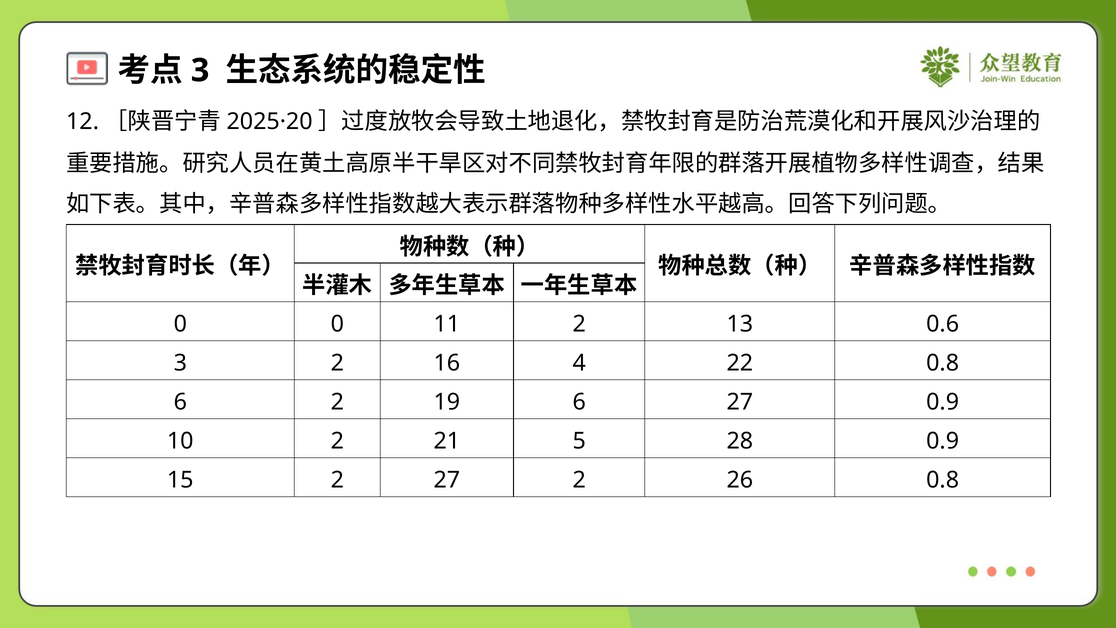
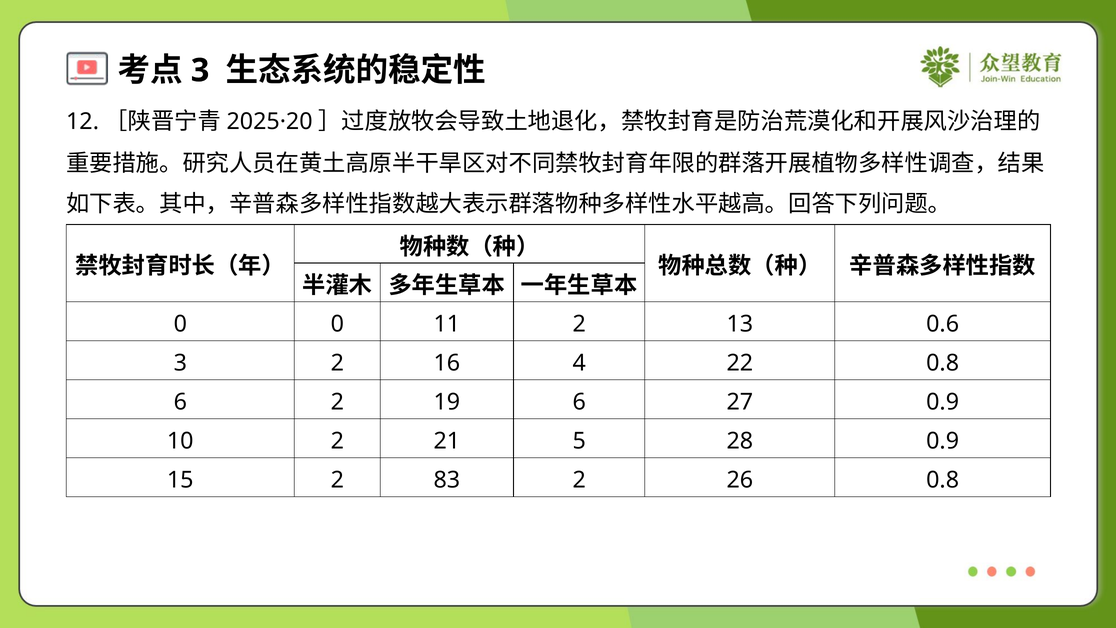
2 27: 27 -> 83
